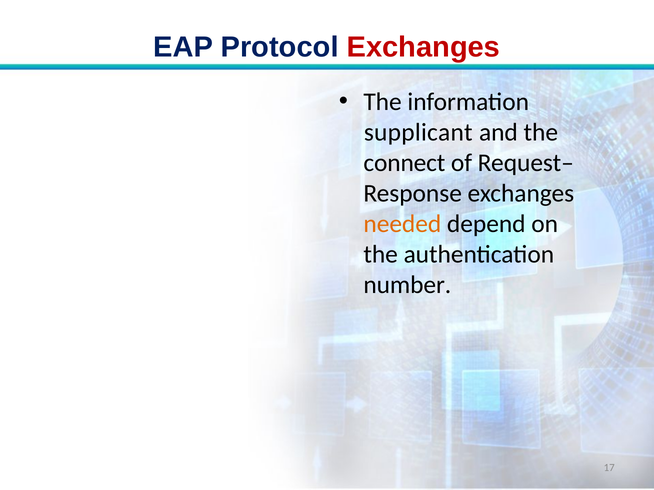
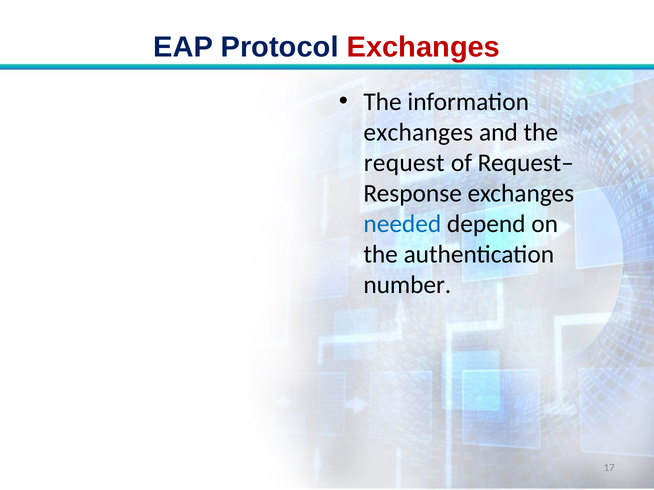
supplicant at (418, 133): supplicant -> exchanges
connect: connect -> request
needed colour: orange -> blue
